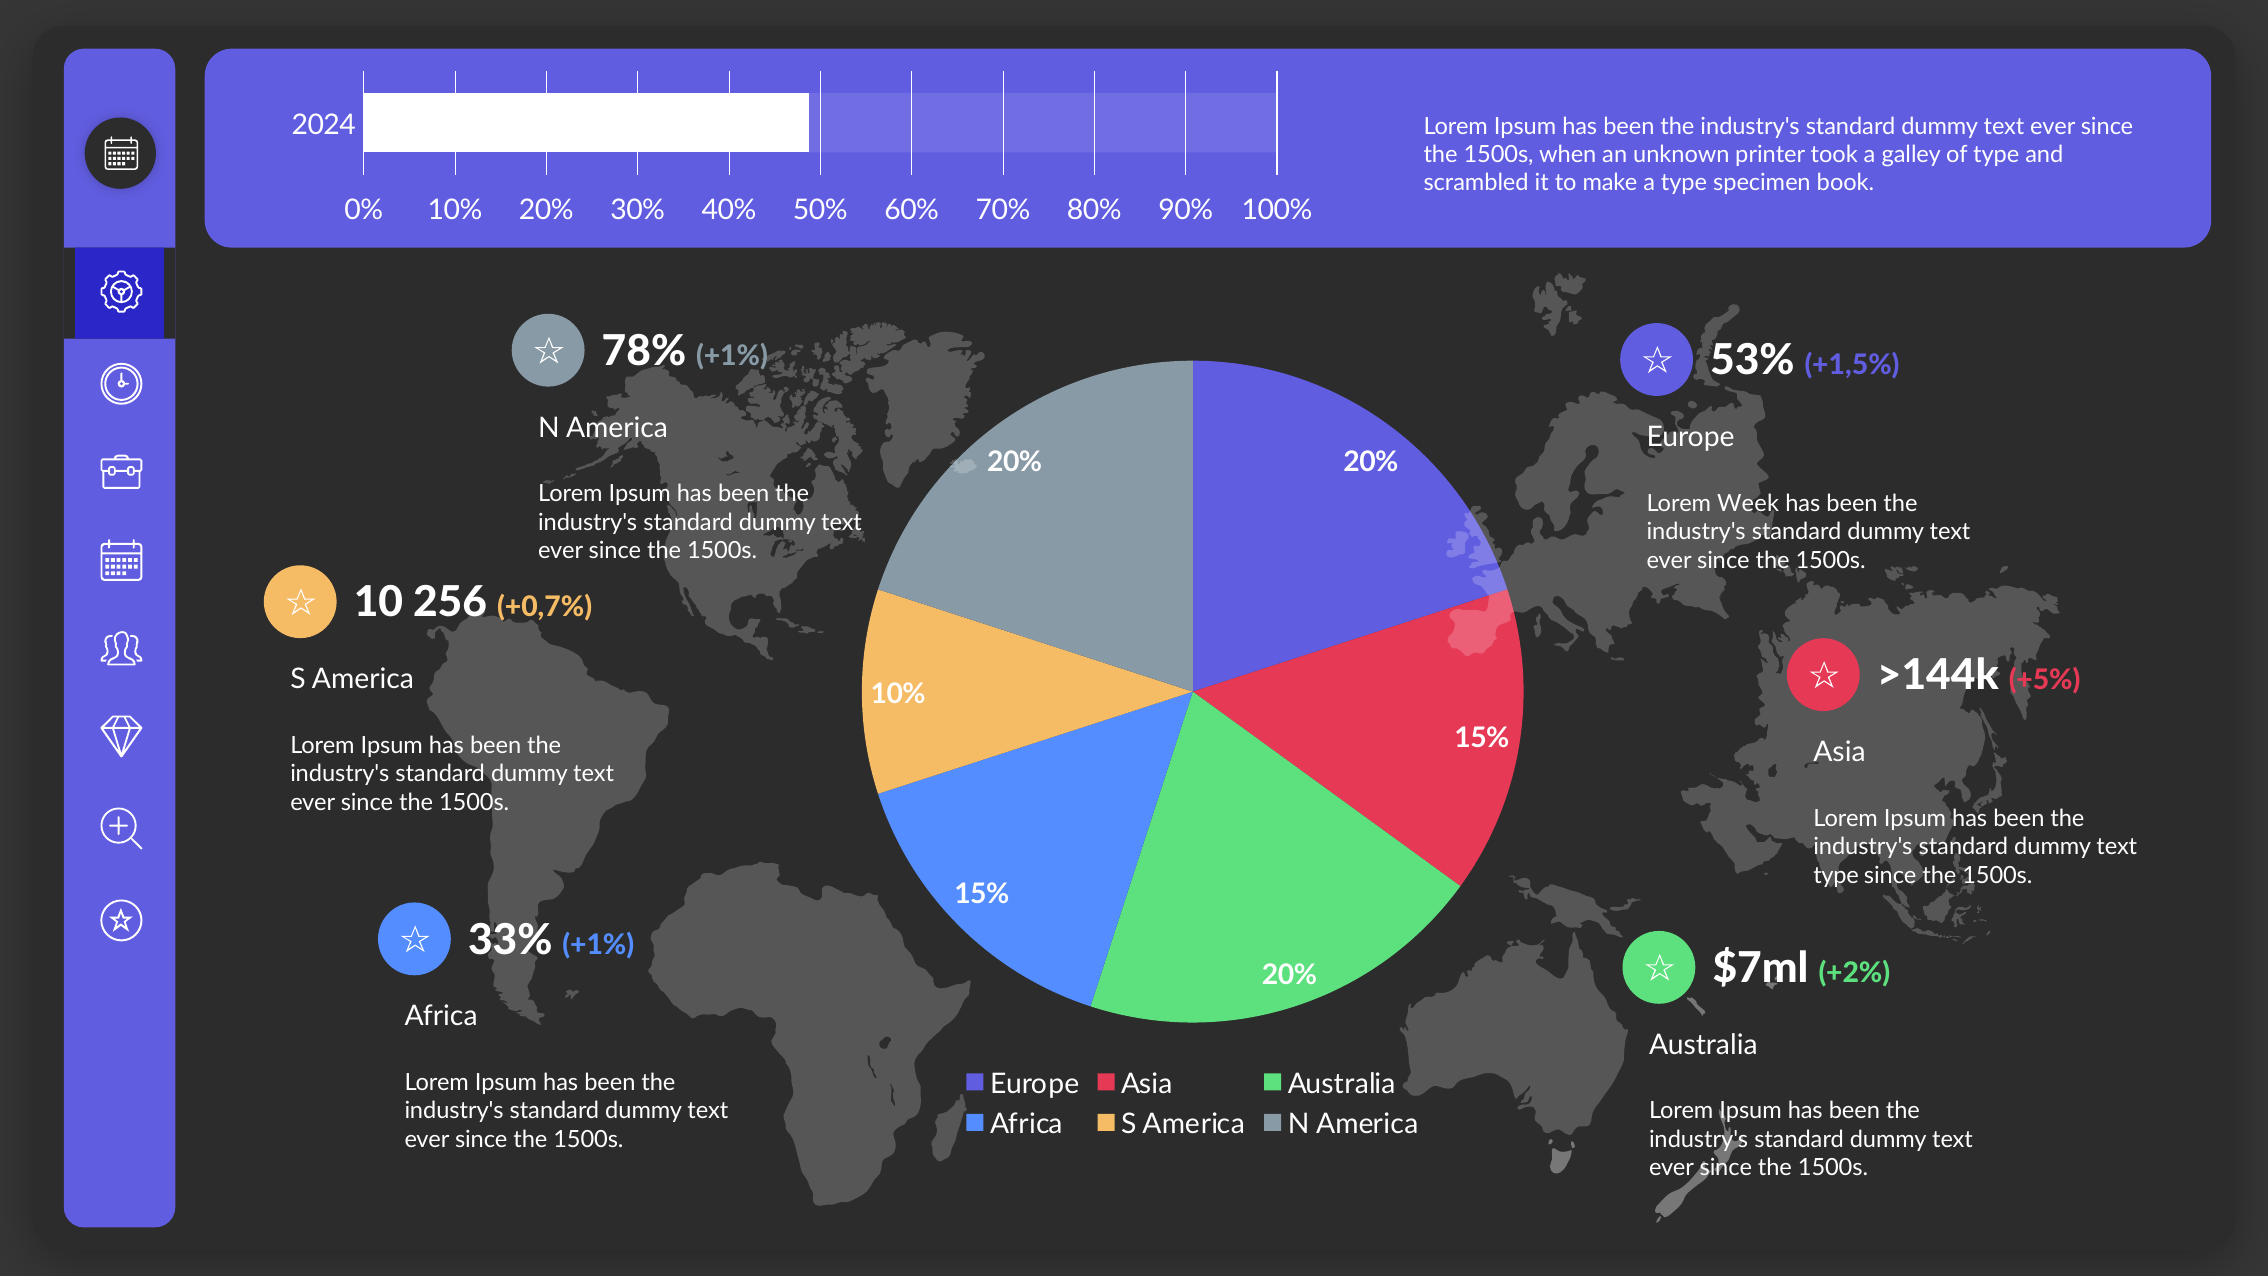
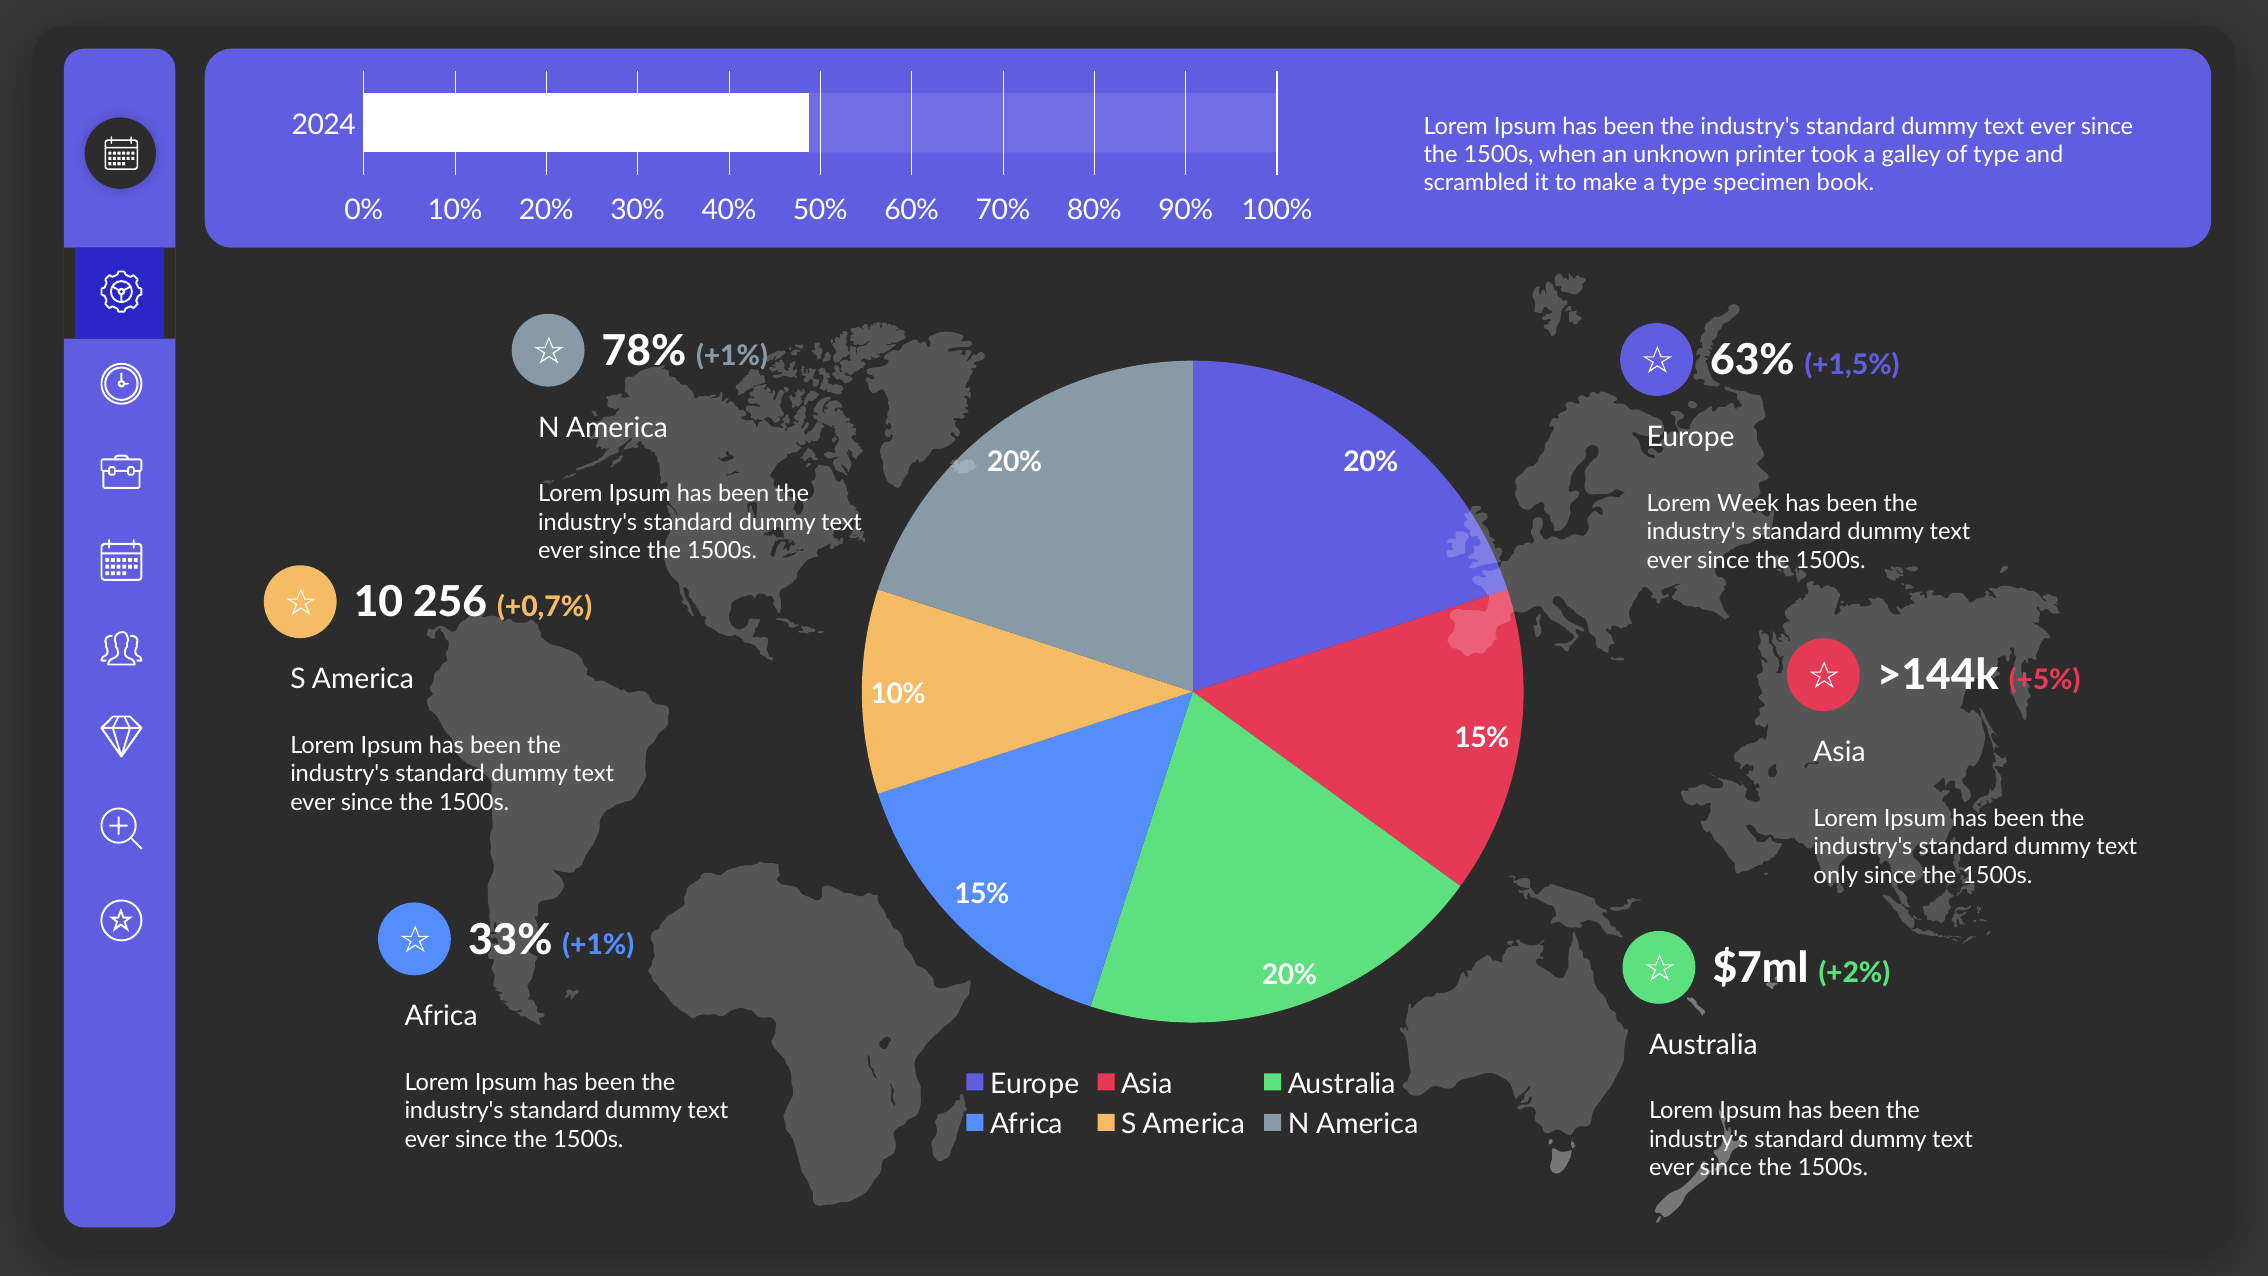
53%: 53% -> 63%
type at (1836, 875): type -> only
